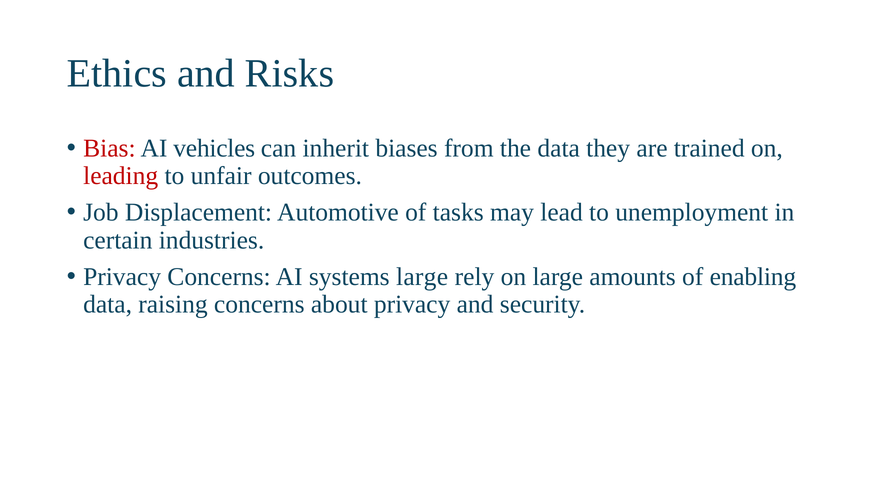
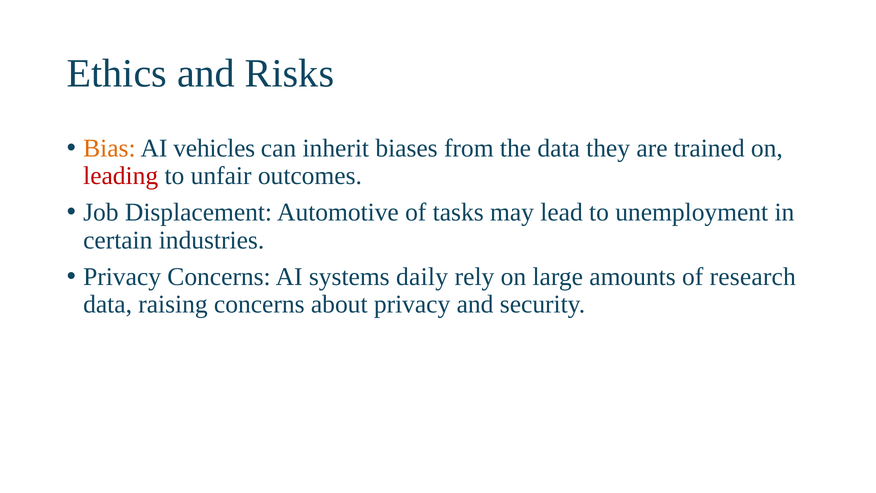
Bias colour: red -> orange
systems large: large -> daily
enabling: enabling -> research
